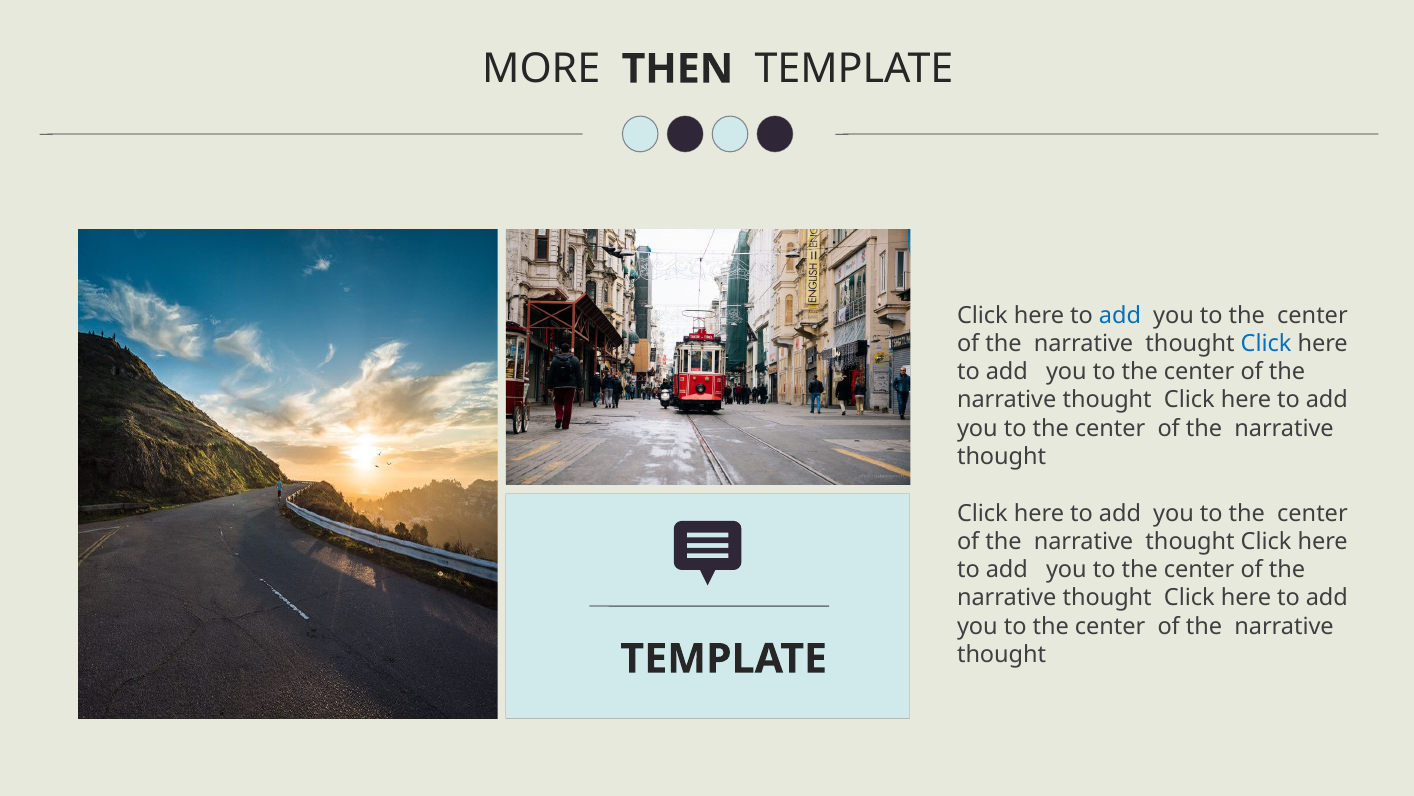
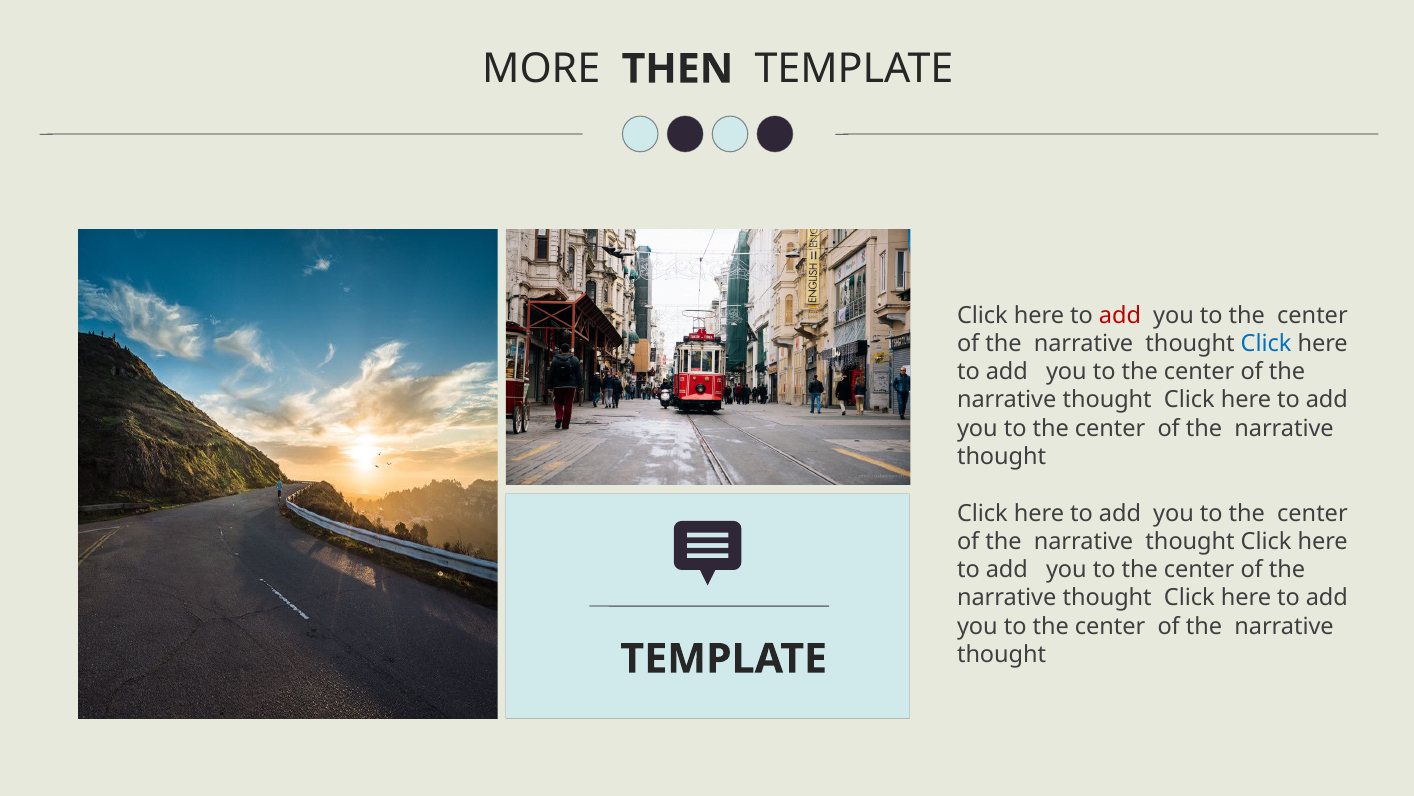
add at (1120, 315) colour: blue -> red
